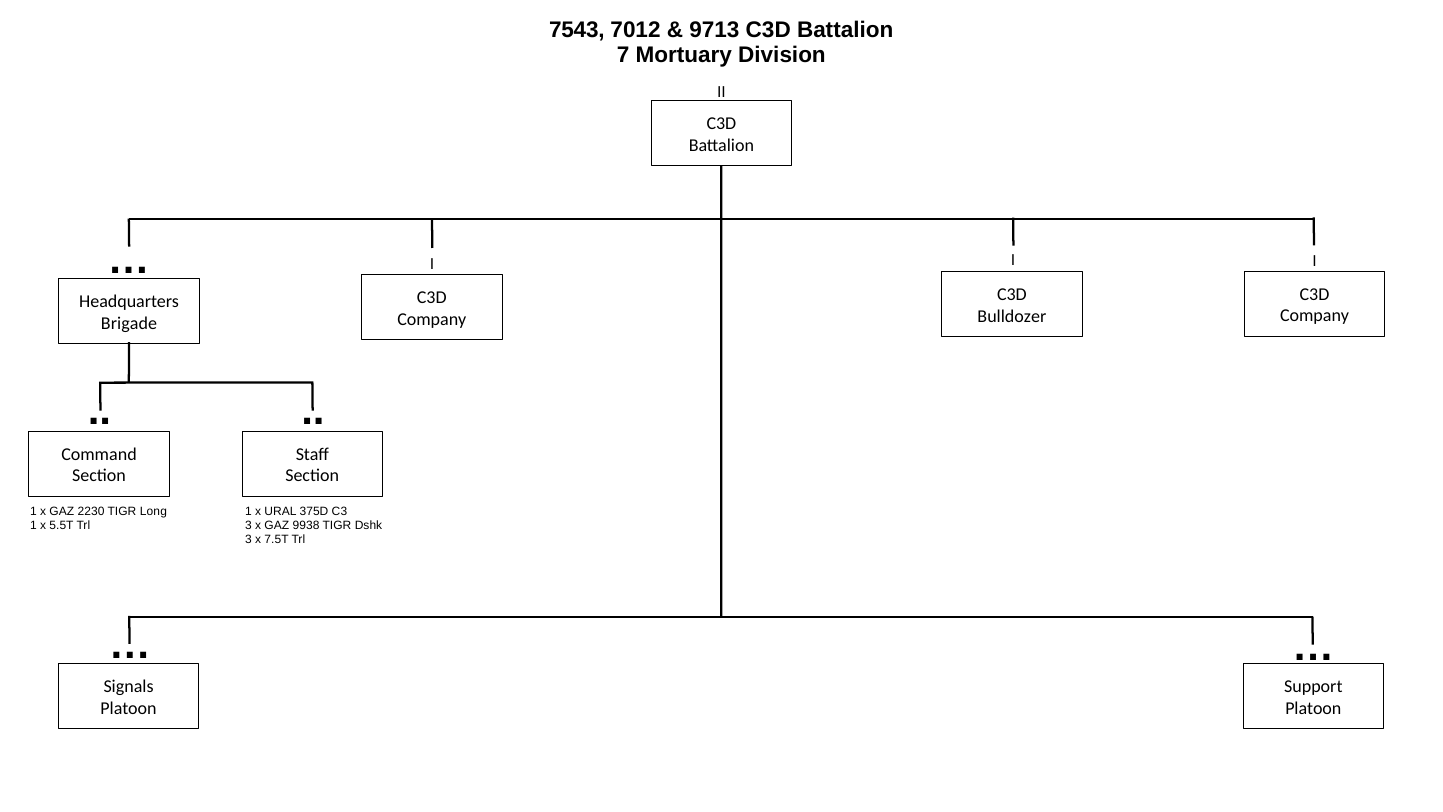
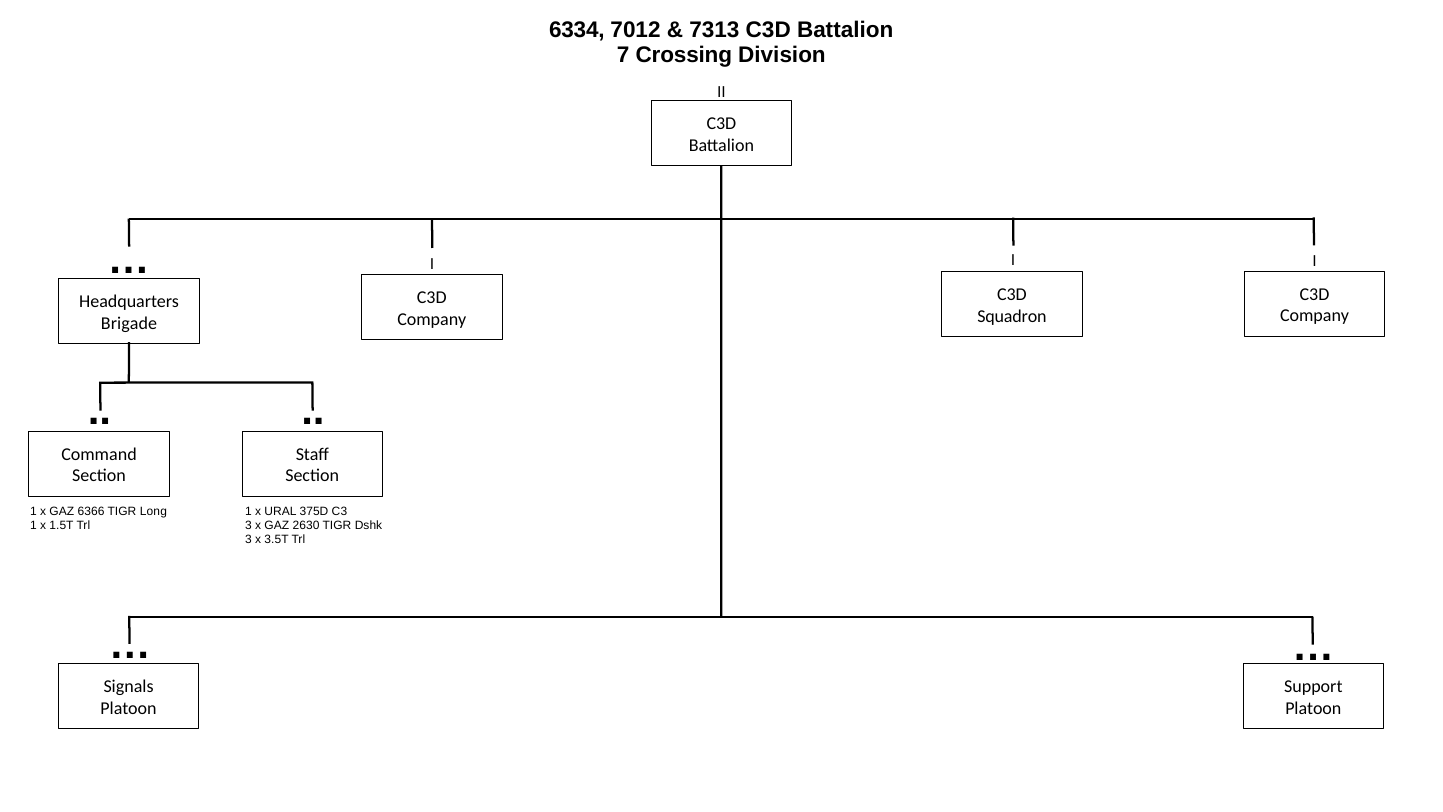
7543: 7543 -> 6334
9713: 9713 -> 7313
Mortuary: Mortuary -> Crossing
Bulldozer: Bulldozer -> Squadron
2230: 2230 -> 6366
5.5T: 5.5T -> 1.5T
9938: 9938 -> 2630
7.5T: 7.5T -> 3.5T
